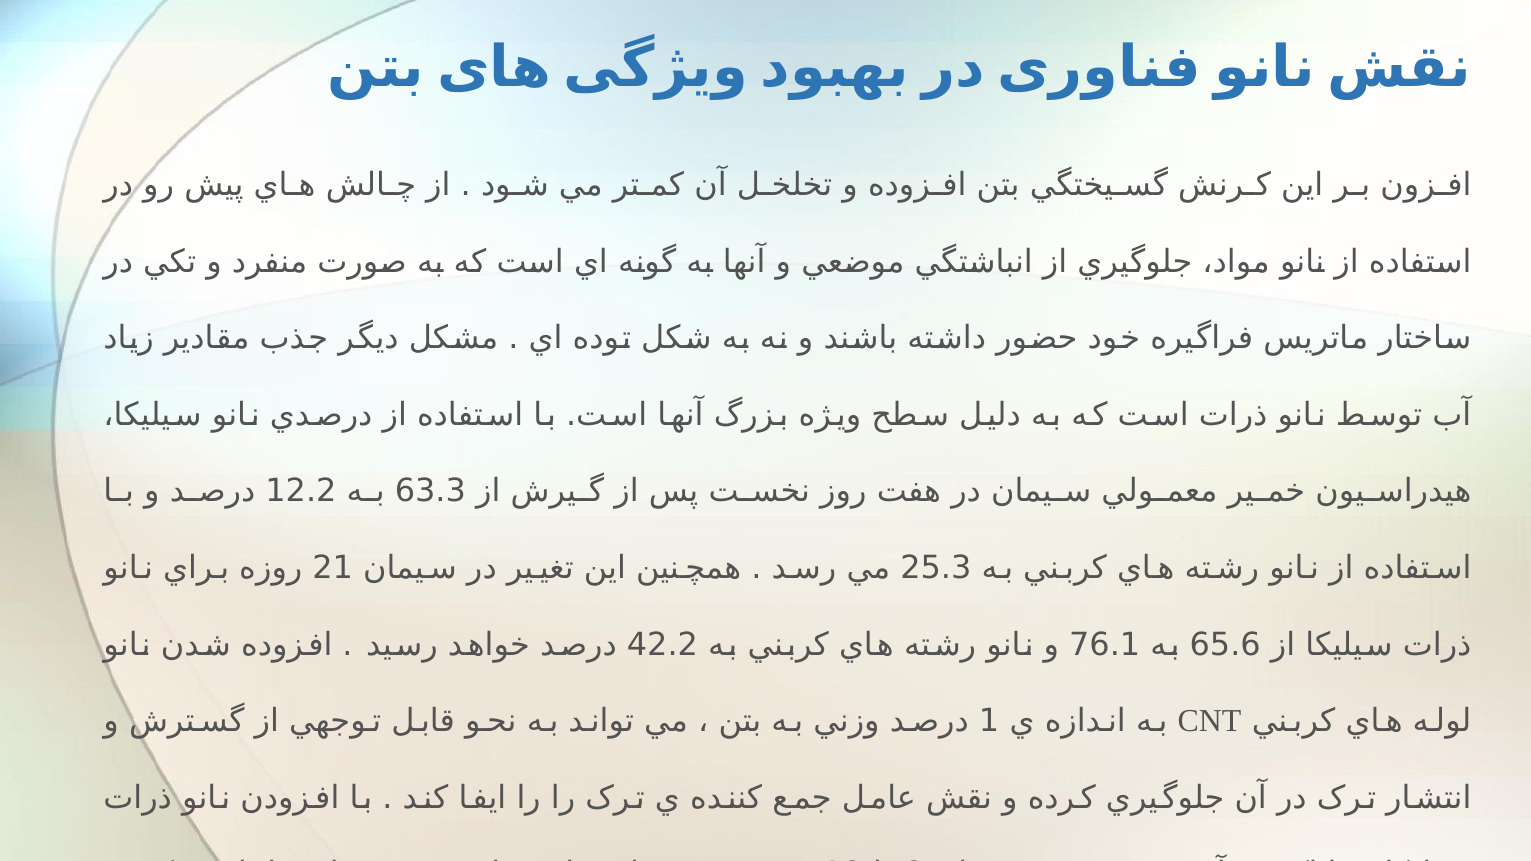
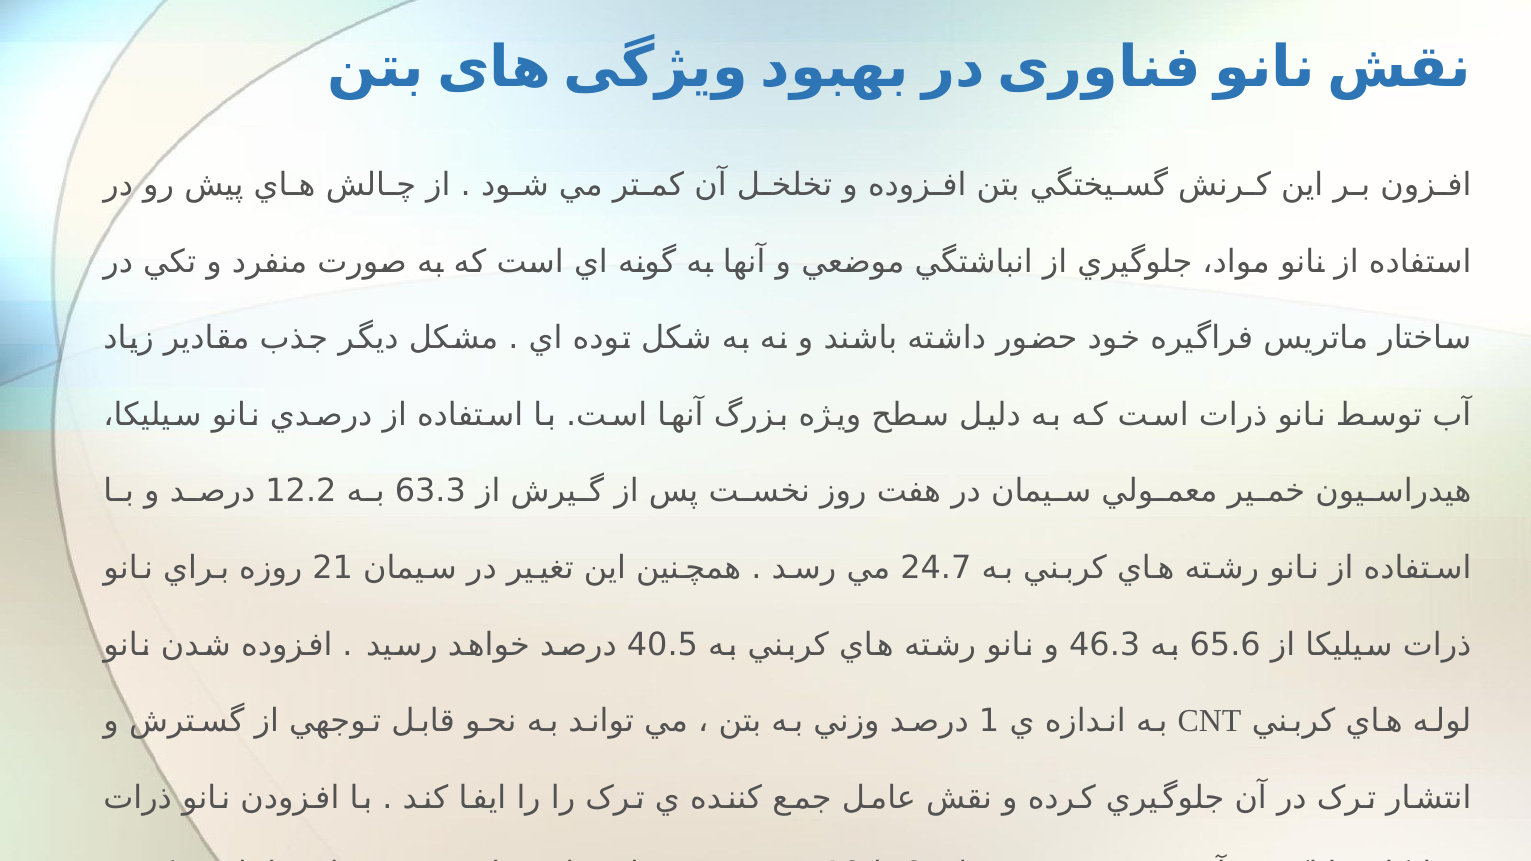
25.3: 25.3 -> 24.7
42.2: 42.2 -> 40.5
76.1: 76.1 -> 46.3
